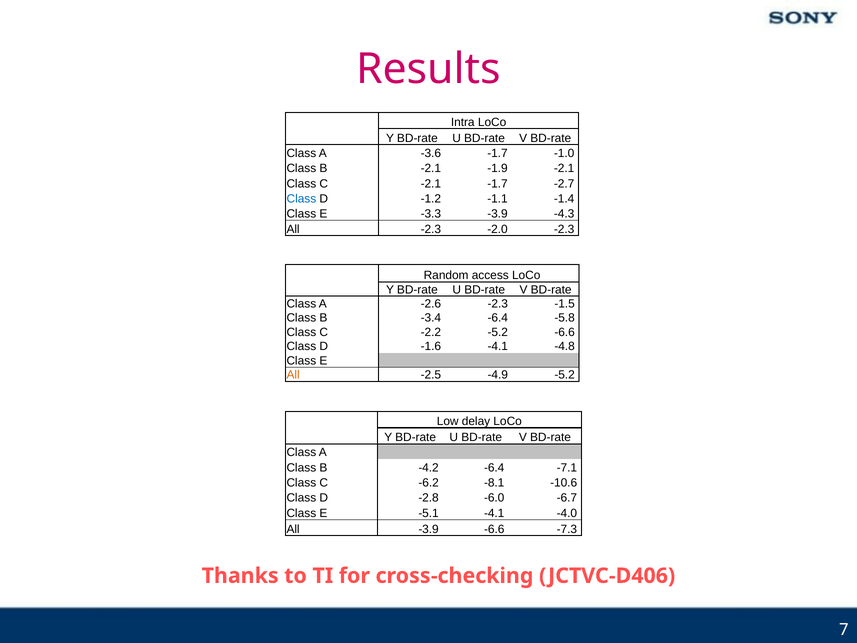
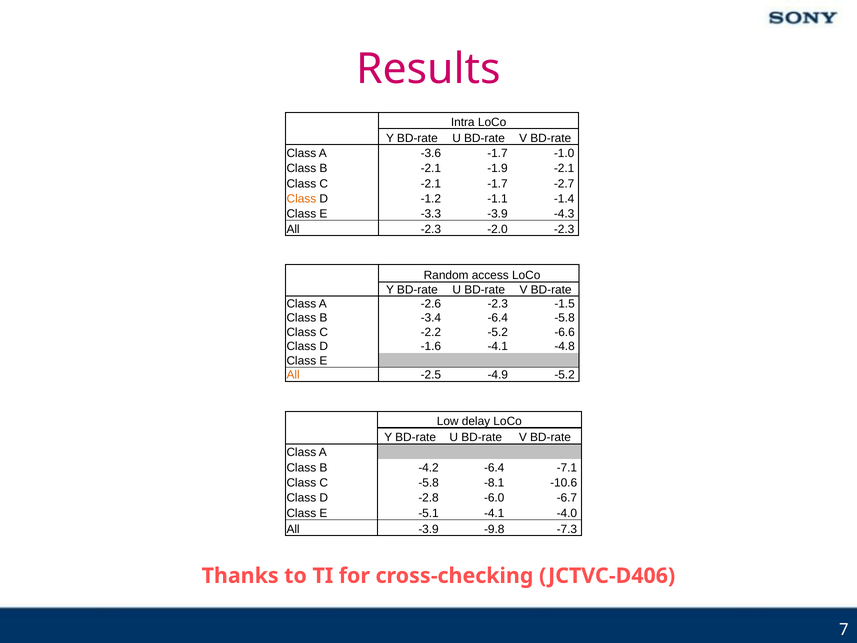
Class at (301, 199) colour: blue -> orange
C -6.2: -6.2 -> -5.8
-3.9 -6.6: -6.6 -> -9.8
